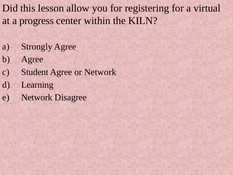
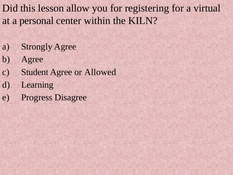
progress: progress -> personal
or Network: Network -> Allowed
Network at (37, 97): Network -> Progress
